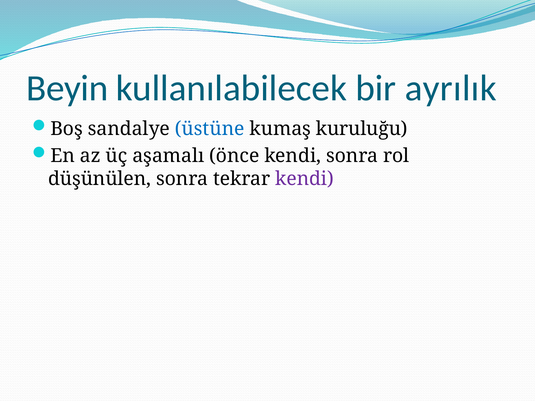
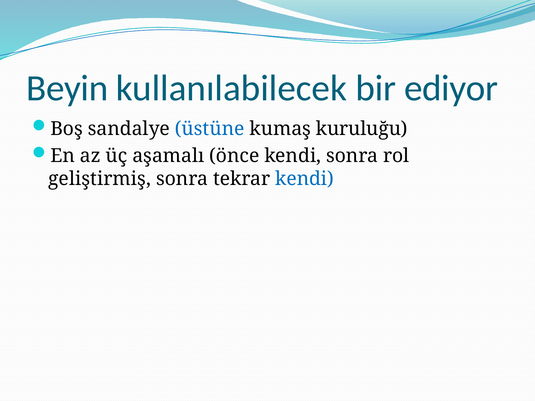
ayrılık: ayrılık -> ediyor
düşünülen: düşünülen -> geliştirmiş
kendi at (305, 179) colour: purple -> blue
